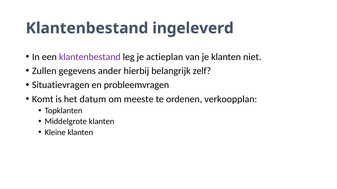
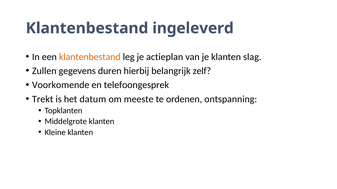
klantenbestand at (90, 57) colour: purple -> orange
niet: niet -> slag
ander: ander -> duren
Situatievragen: Situatievragen -> Voorkomende
probleemvragen: probleemvragen -> telefoongesprek
Komt: Komt -> Trekt
verkoopplan: verkoopplan -> ontspanning
